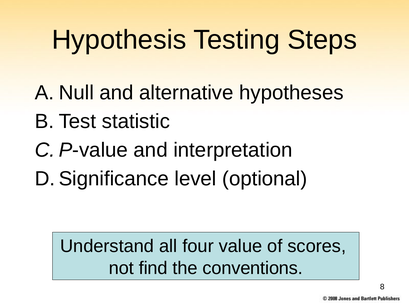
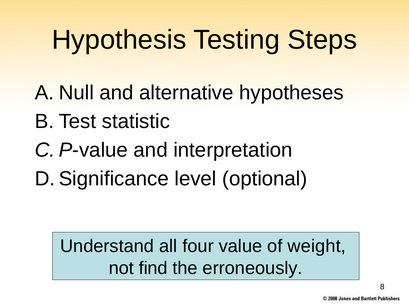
scores: scores -> weight
conventions: conventions -> erroneously
